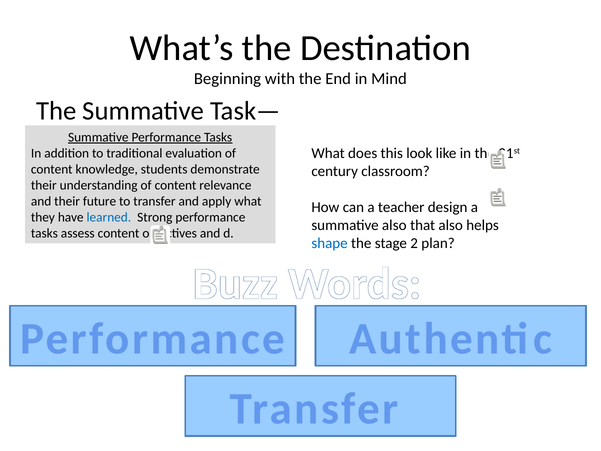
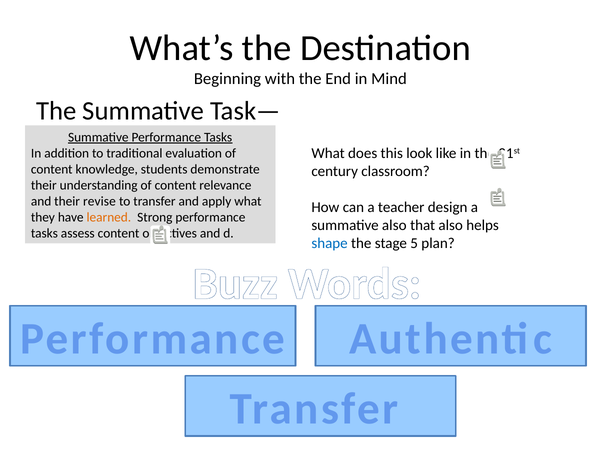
future: future -> revise
learned colour: blue -> orange
2: 2 -> 5
